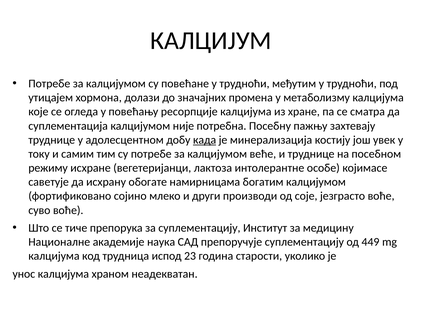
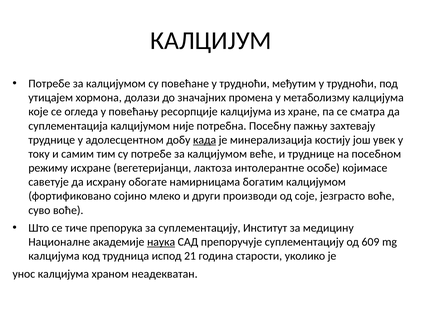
наука underline: none -> present
449: 449 -> 609
23: 23 -> 21
